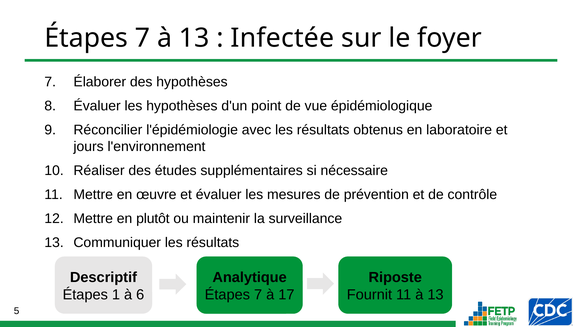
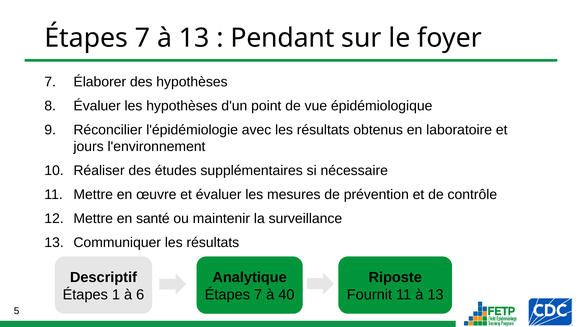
Infectée: Infectée -> Pendant
plutôt: plutôt -> santé
17: 17 -> 40
